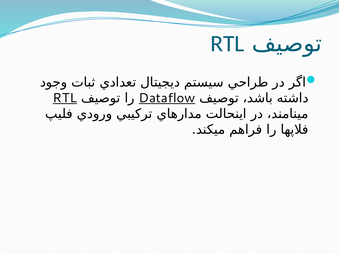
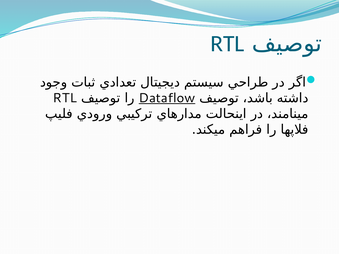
RTL at (65, 98) underline: present -> none
